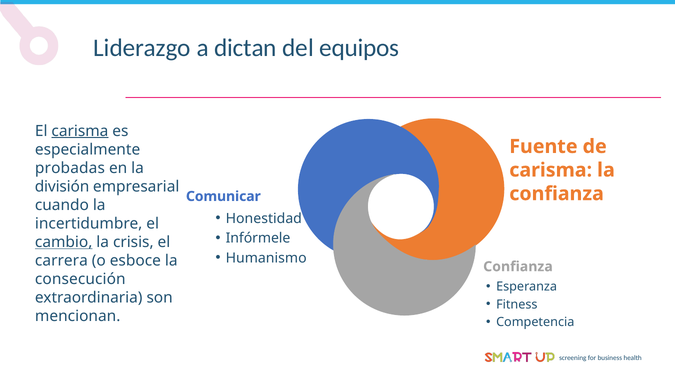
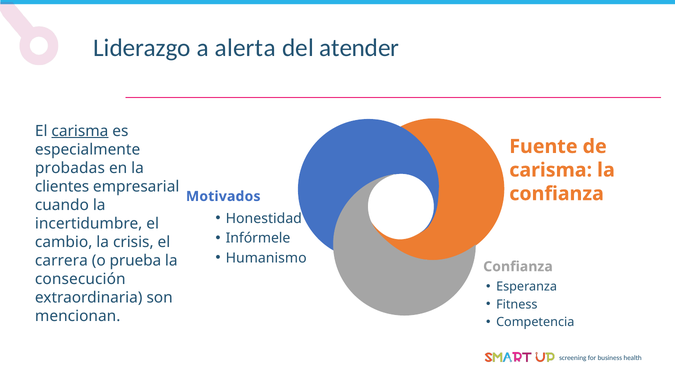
dictan: dictan -> alerta
equipos: equipos -> atender
división: división -> clientes
Comunicar: Comunicar -> Motivados
cambio underline: present -> none
esboce: esboce -> prueba
